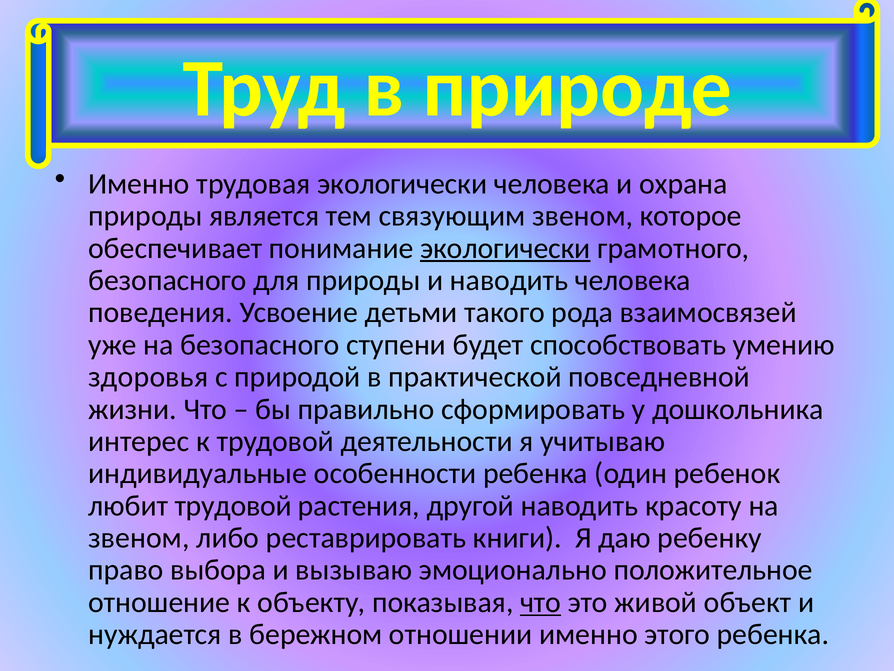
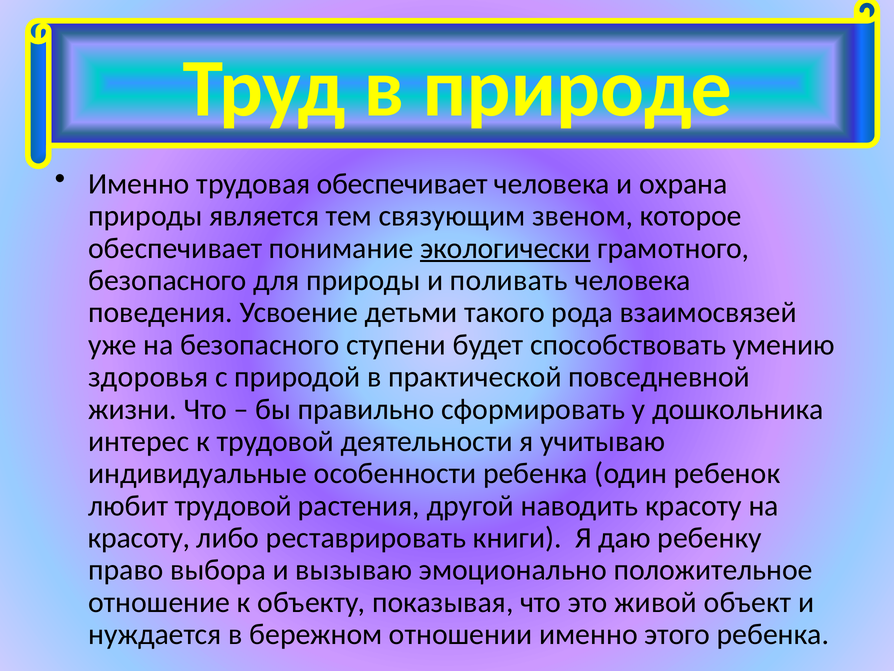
трудовая экологически: экологически -> обеспечивает
и наводить: наводить -> поливать
звеном at (139, 538): звеном -> красоту
что at (541, 602) underline: present -> none
